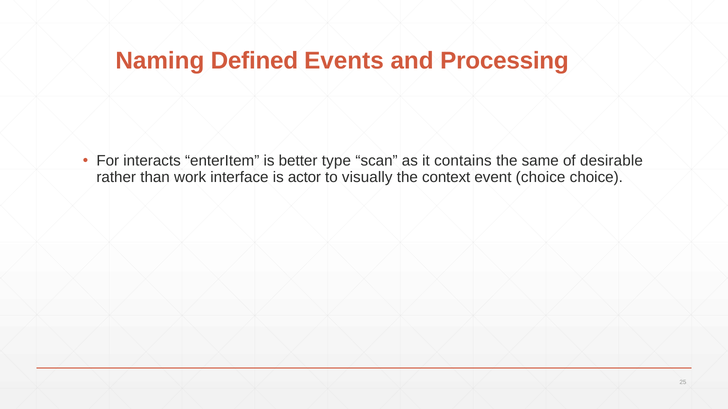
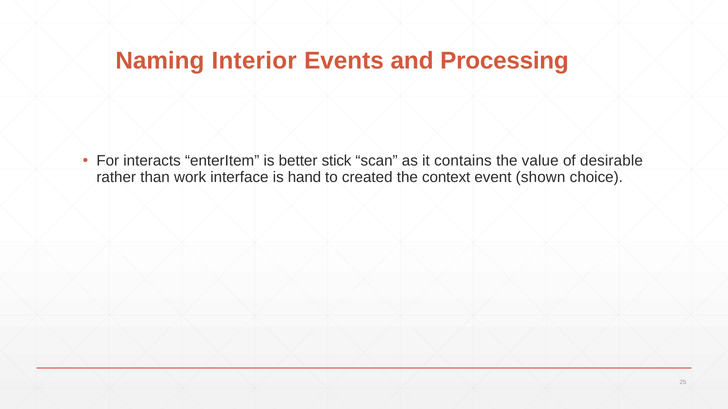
Defined: Defined -> Interior
type: type -> stick
same: same -> value
actor: actor -> hand
visually: visually -> created
event choice: choice -> shown
